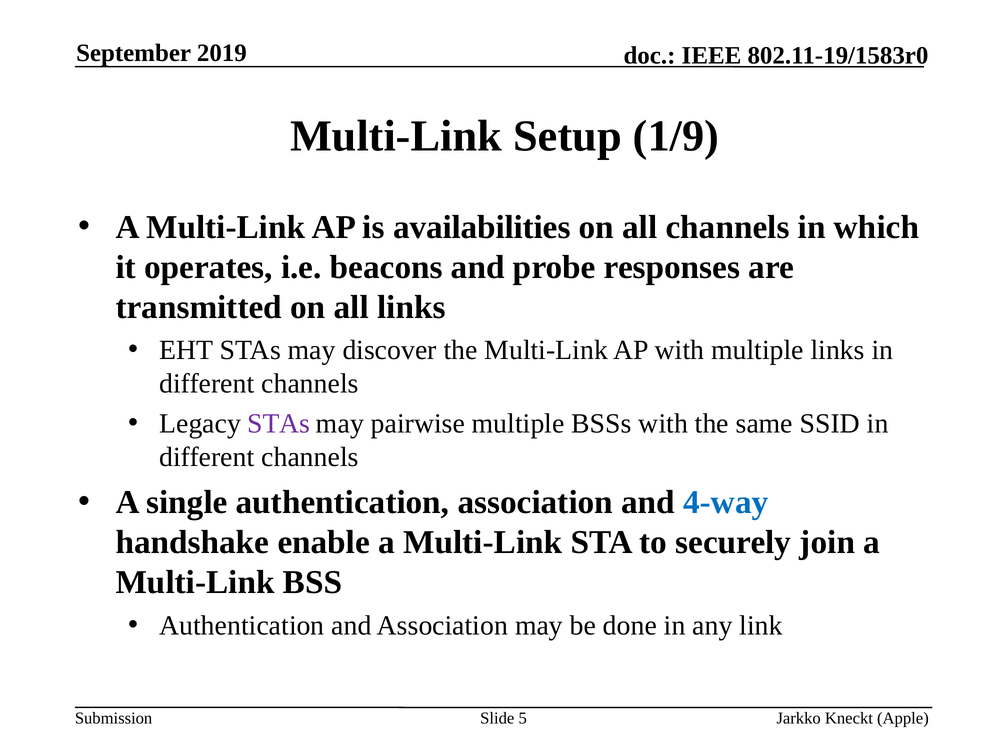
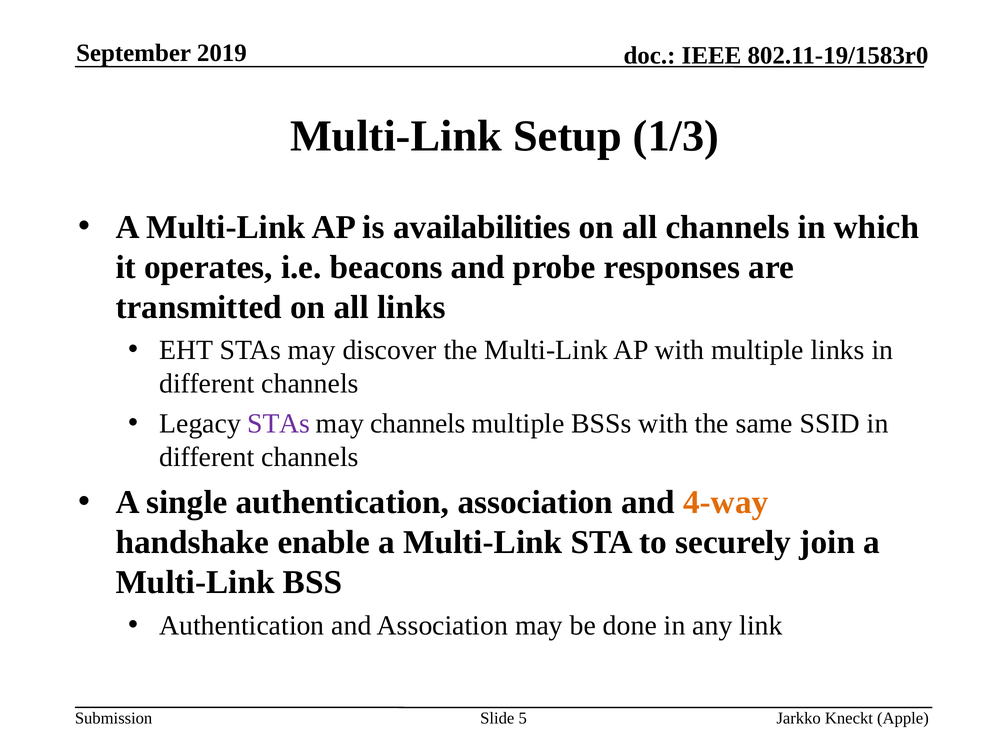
1/9: 1/9 -> 1/3
may pairwise: pairwise -> channels
4-way colour: blue -> orange
